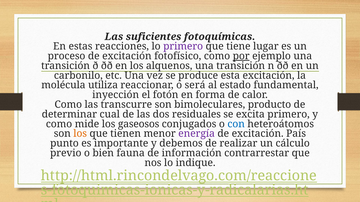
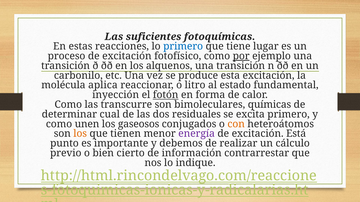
primero at (183, 46) colour: purple -> blue
utiliza: utiliza -> aplica
será: será -> litro
fotón underline: none -> present
producto: producto -> químicas
mide: mide -> unen
con colour: blue -> orange
País: País -> Está
fauna: fauna -> cierto
